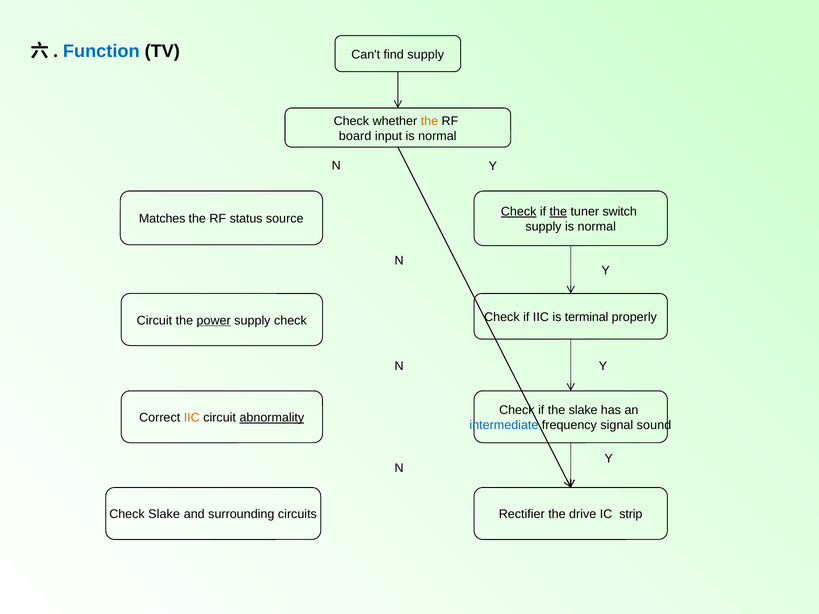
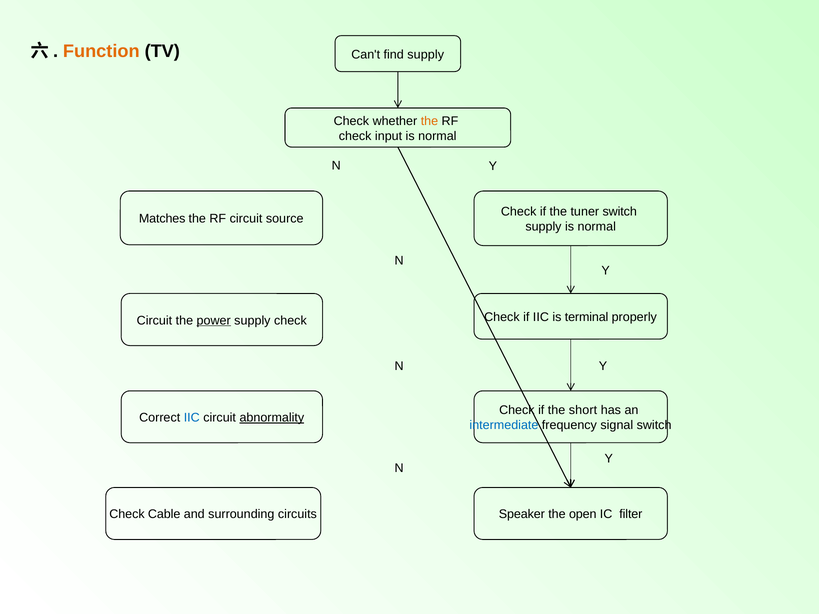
Function colour: blue -> orange
board at (355, 136): board -> check
Check at (519, 212) underline: present -> none
the at (558, 212) underline: present -> none
RF status: status -> circuit
the slake: slake -> short
IIC at (192, 418) colour: orange -> blue
signal sound: sound -> switch
Check Slake: Slake -> Cable
Rectifier: Rectifier -> Speaker
drive: drive -> open
strip: strip -> filter
